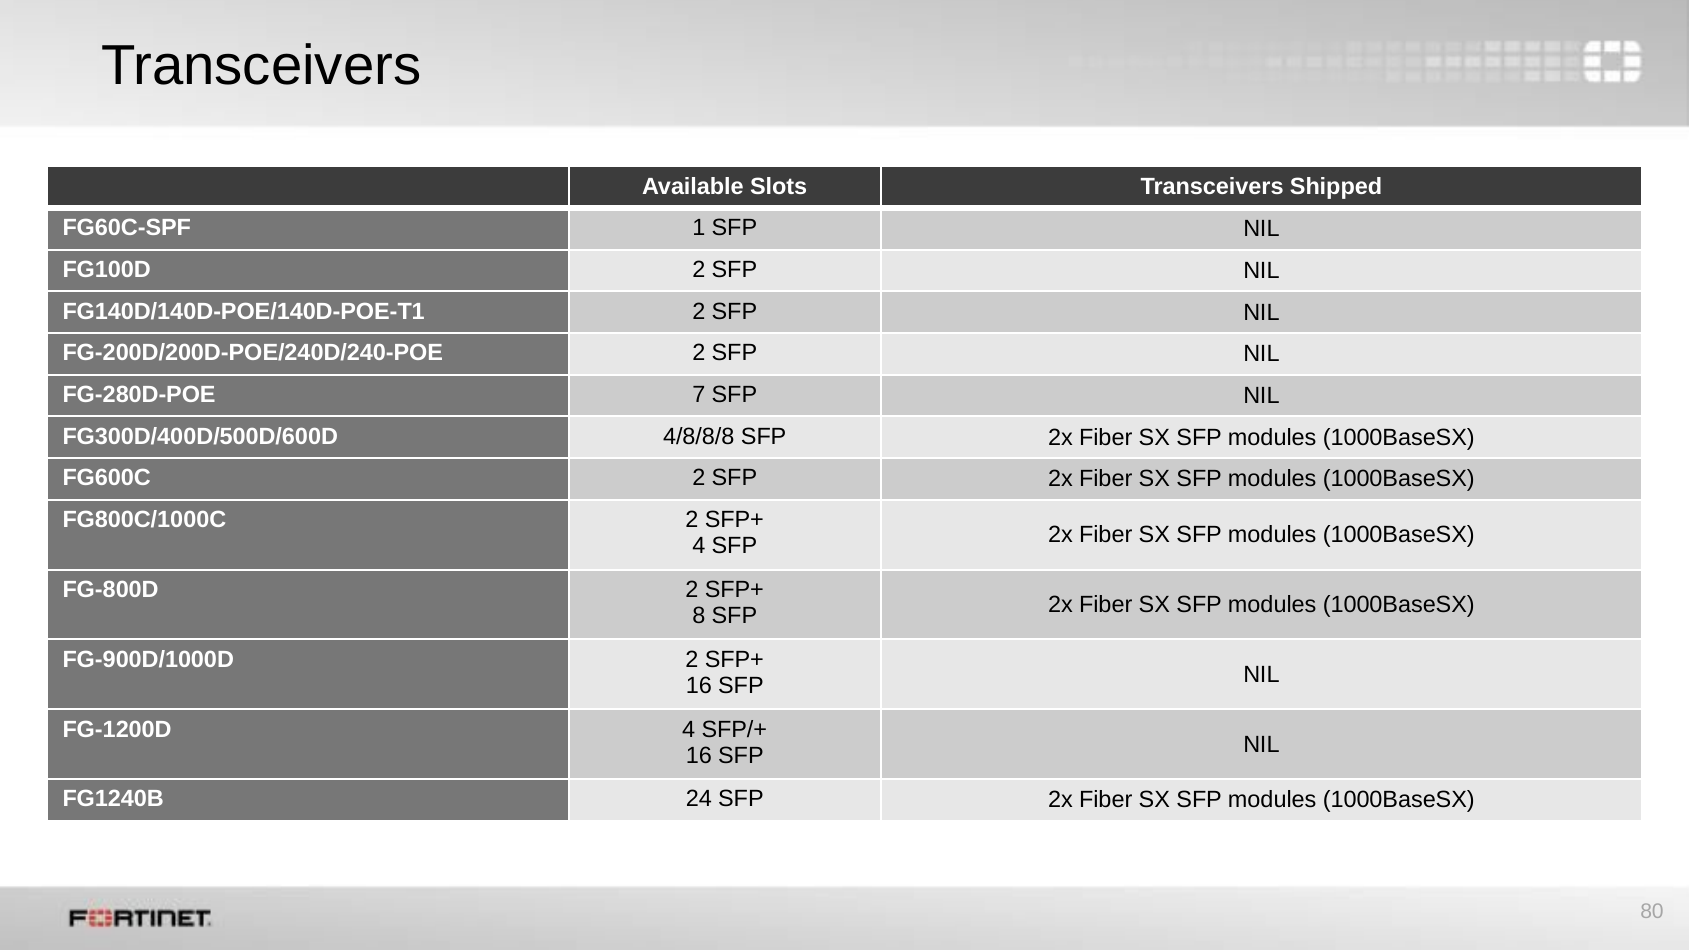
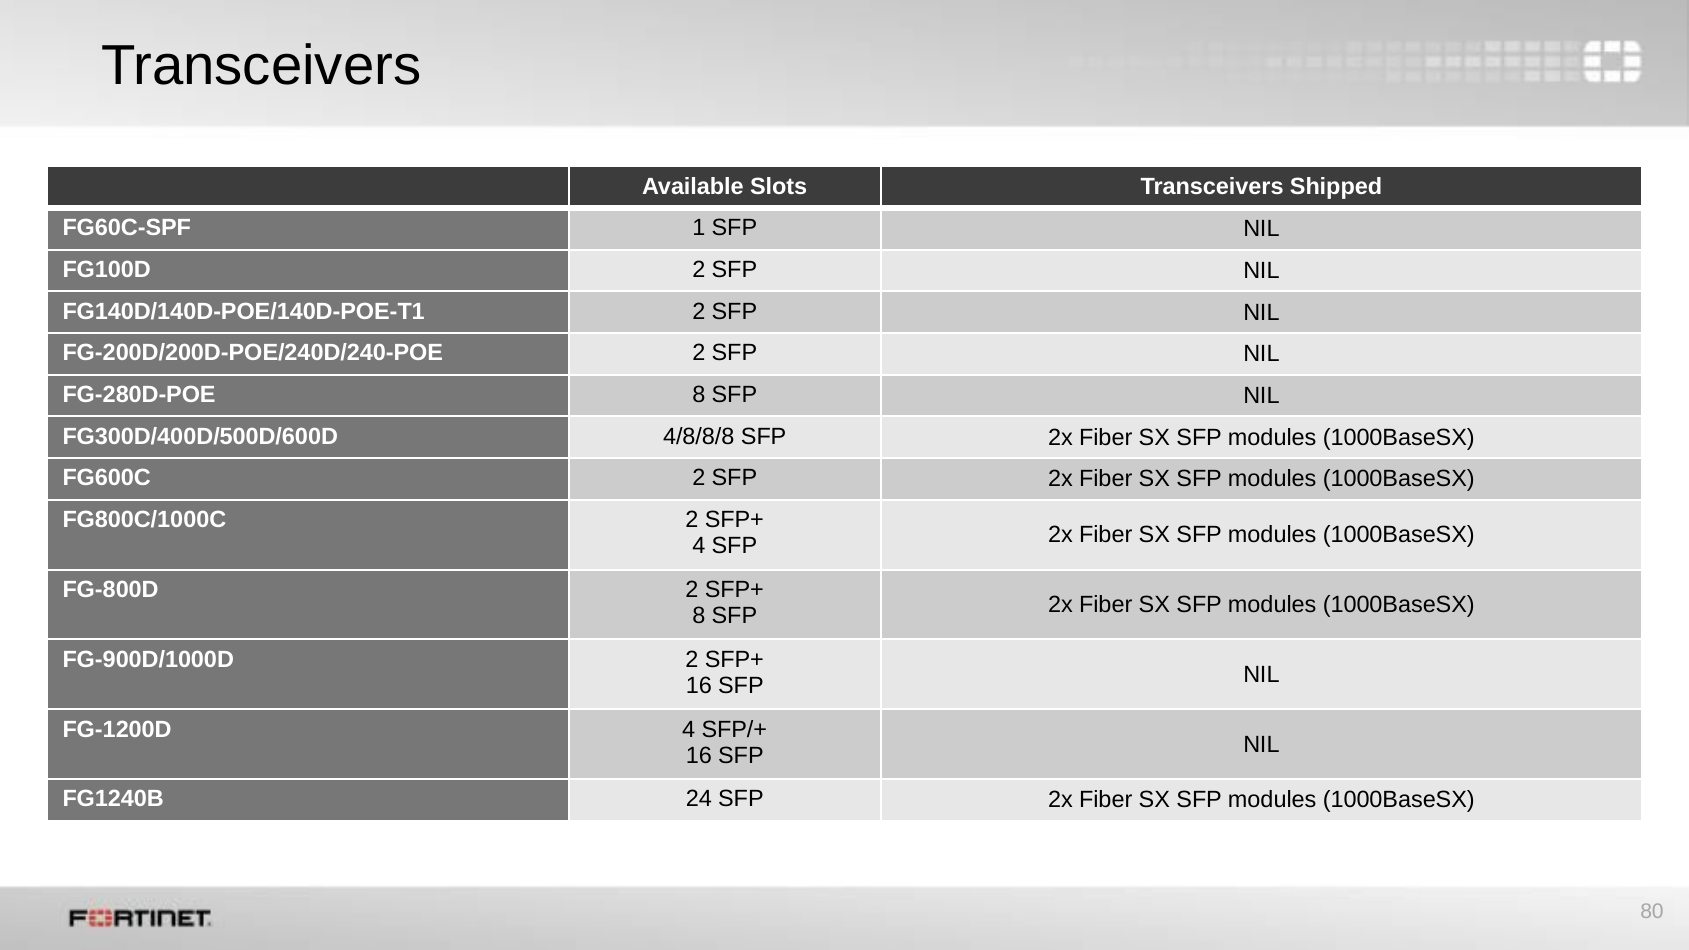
FG-280D-POE 7: 7 -> 8
